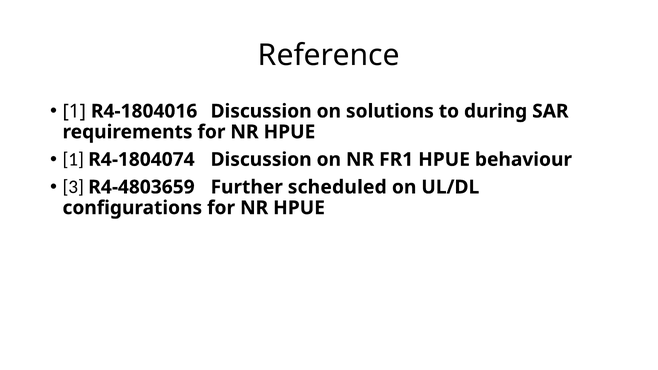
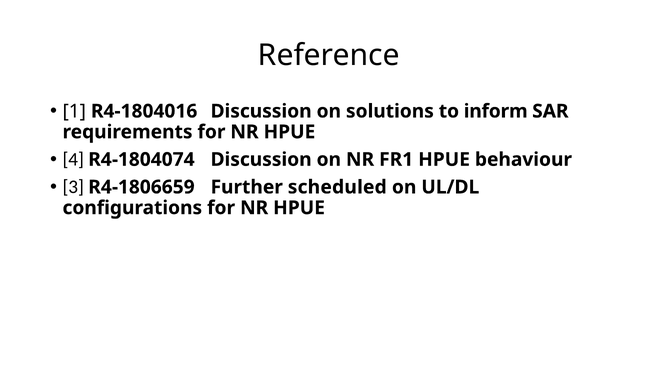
during: during -> inform
1 at (73, 160): 1 -> 4
R4-4803659: R4-4803659 -> R4-1806659
